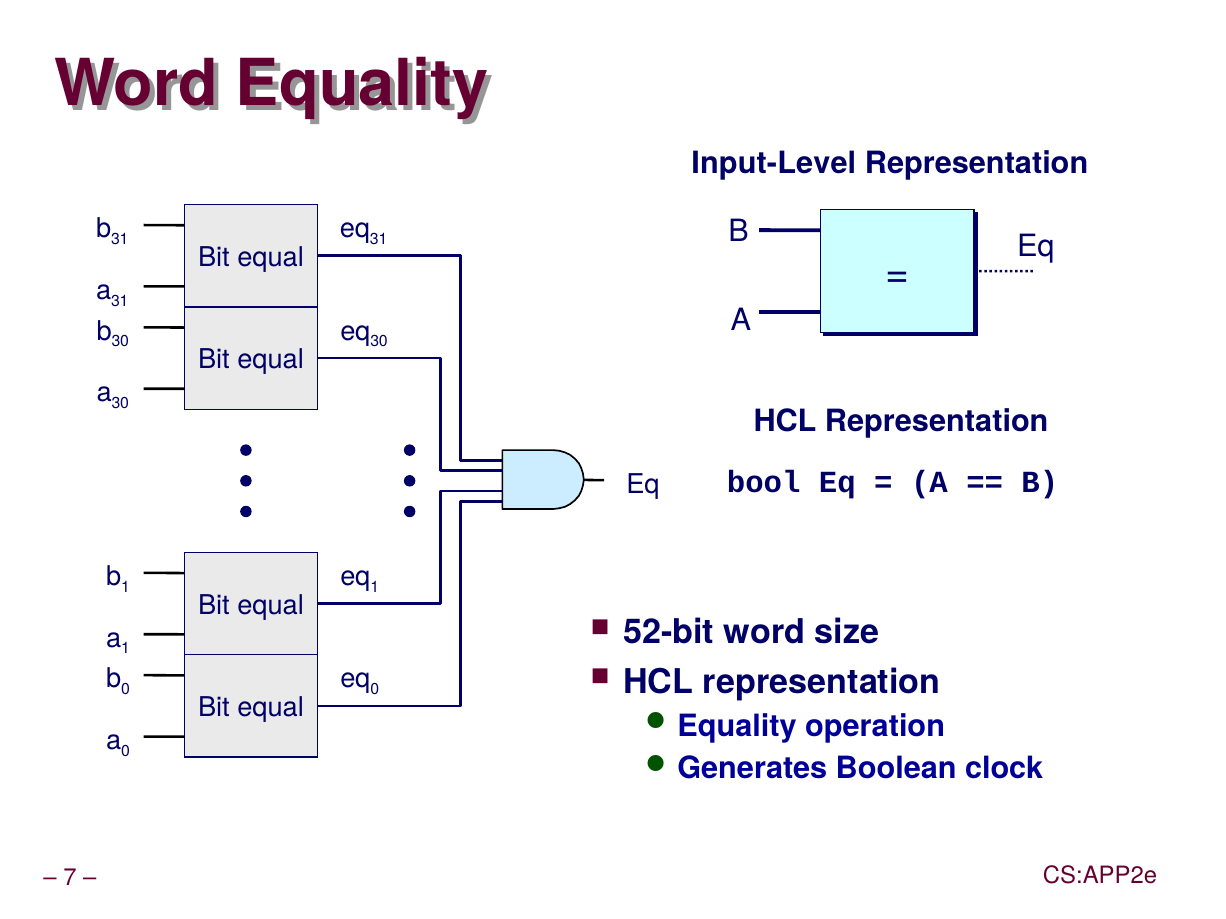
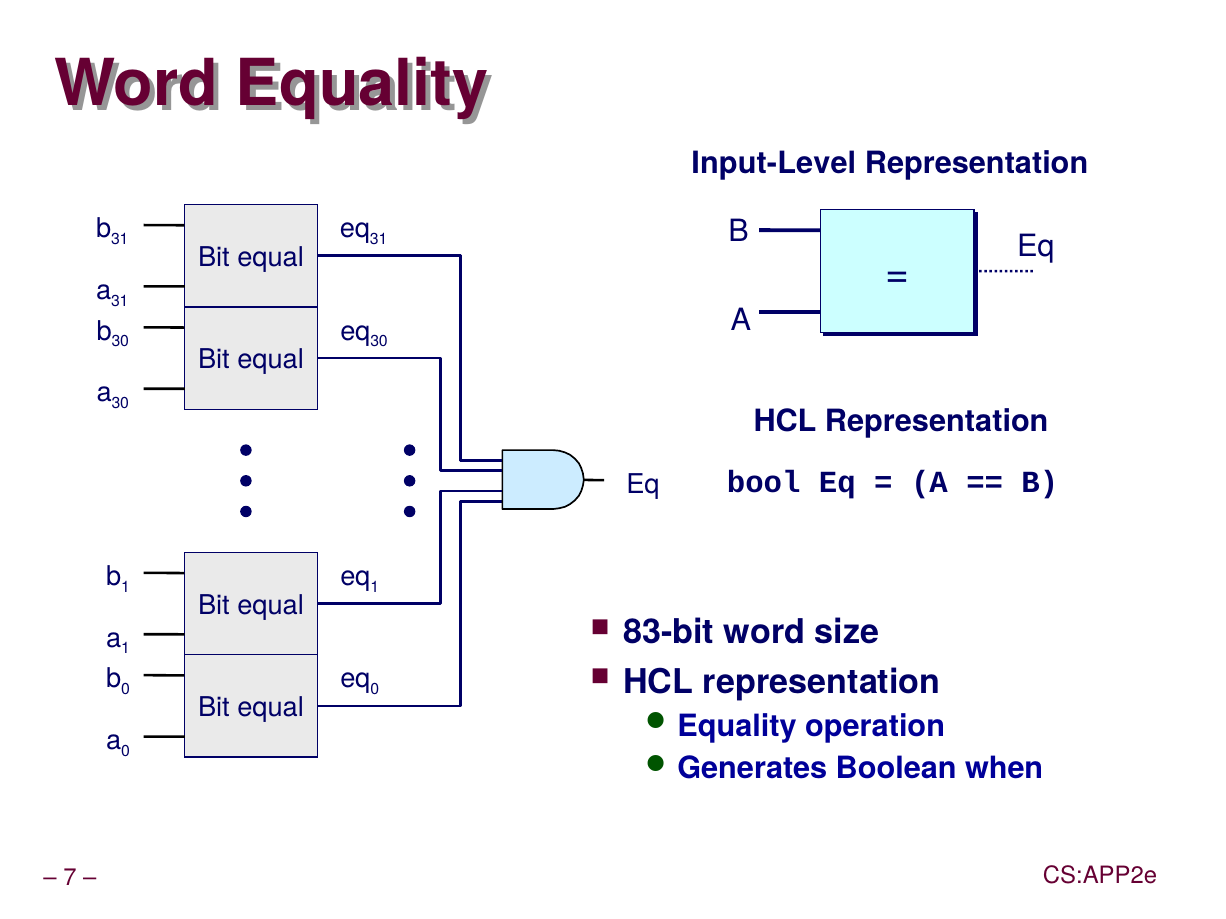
52-bit: 52-bit -> 83-bit
clock: clock -> when
